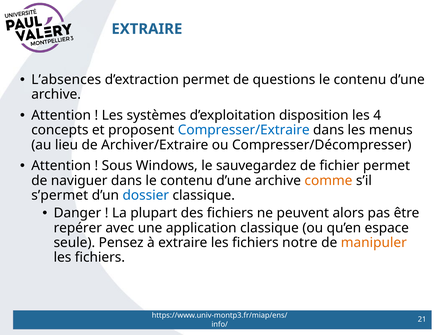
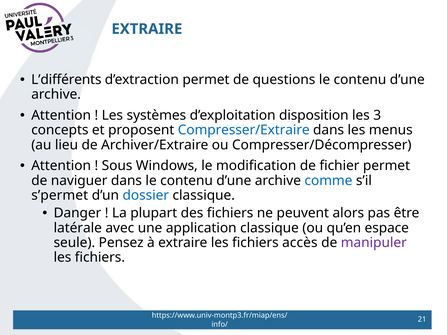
L’absences: L’absences -> L’différents
4: 4 -> 3
sauvegardez: sauvegardez -> modification
comme colour: orange -> blue
repérer: repérer -> latérale
notre: notre -> accès
manipuler colour: orange -> purple
